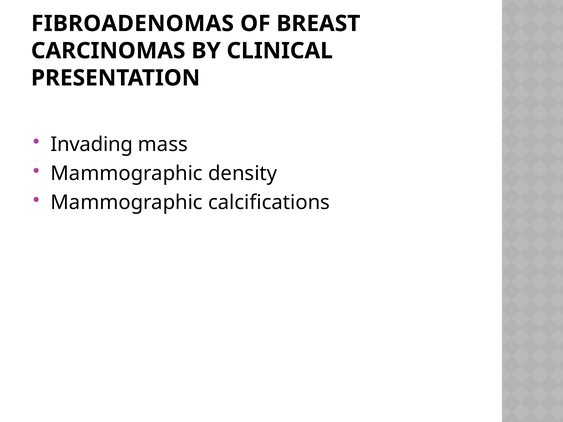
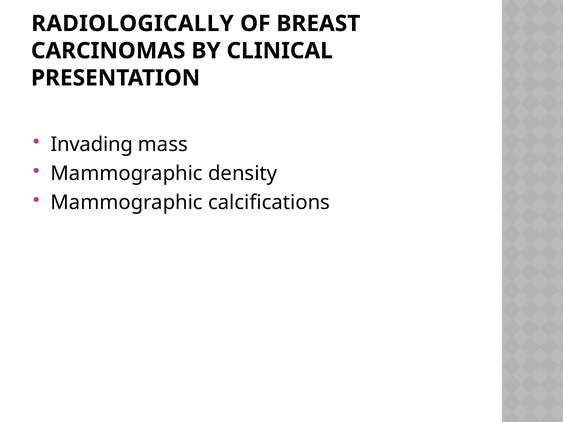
FIBROADENOMAS: FIBROADENOMAS -> RADIOLOGICALLY
